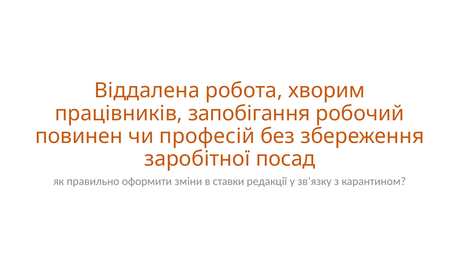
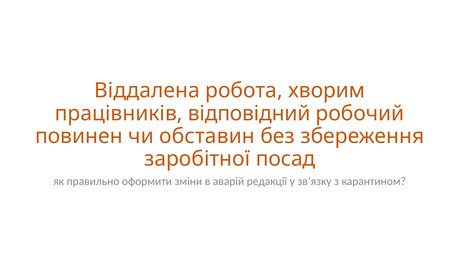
запобігання: запобігання -> відповідний
професій: професій -> обставин
ставки: ставки -> аварій
